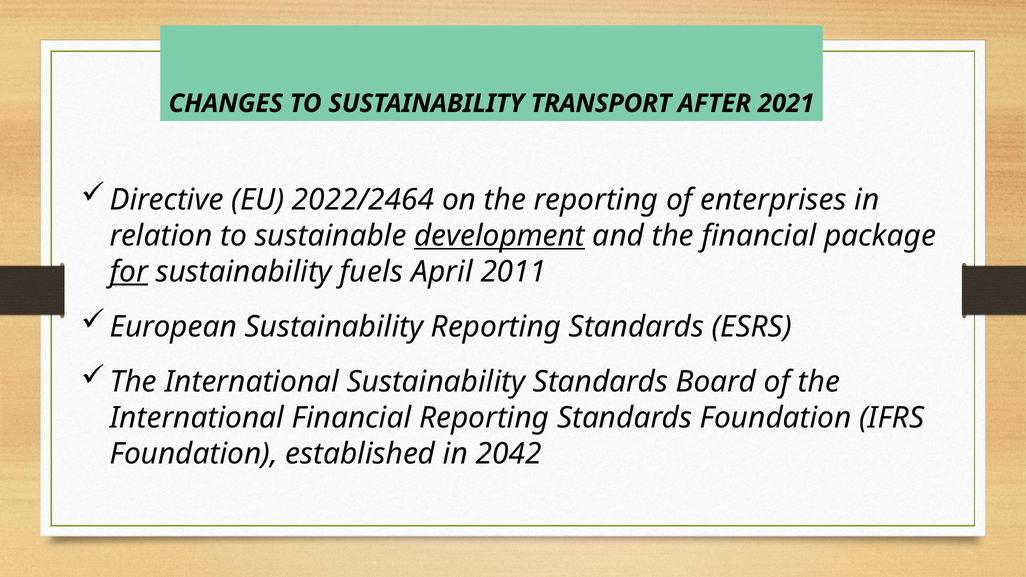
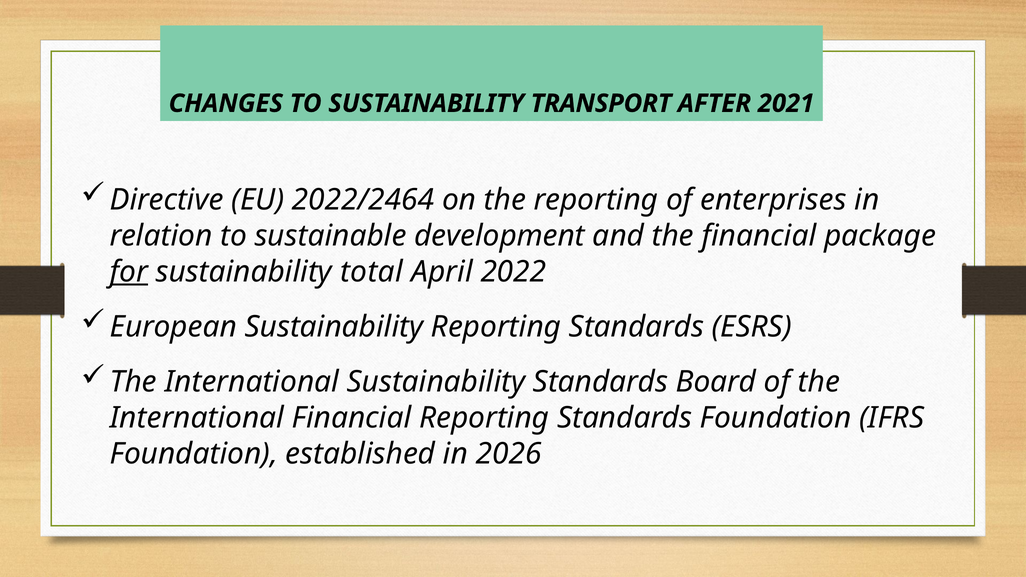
development underline: present -> none
fuels: fuels -> total
2011: 2011 -> 2022
2042: 2042 -> 2026
